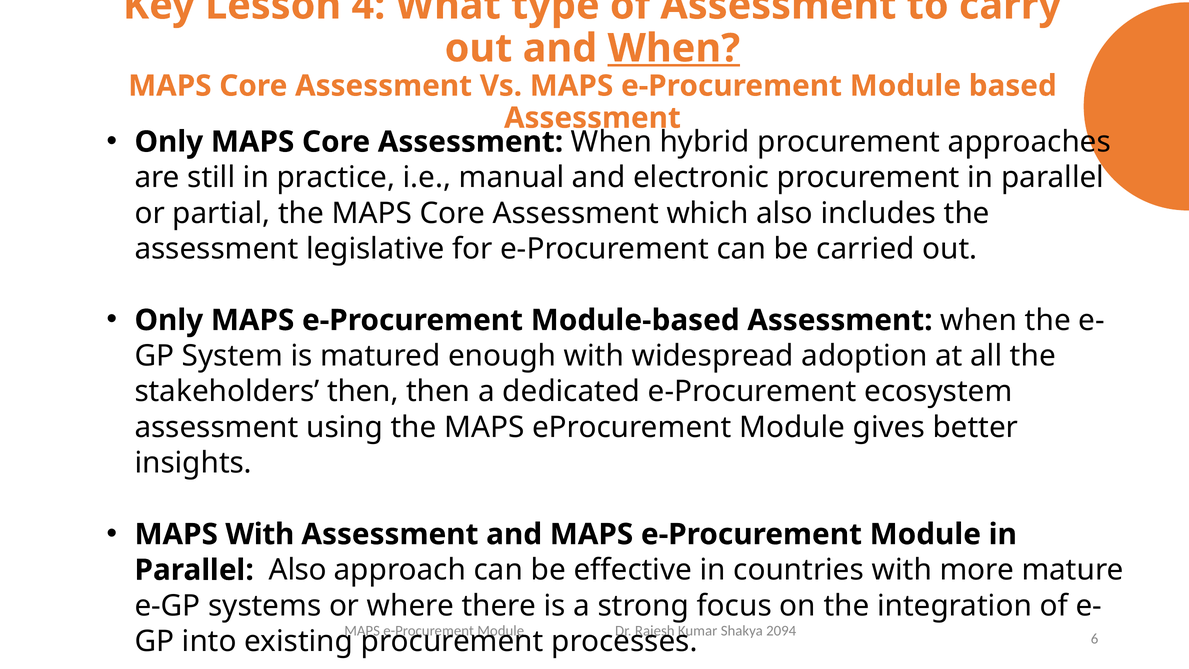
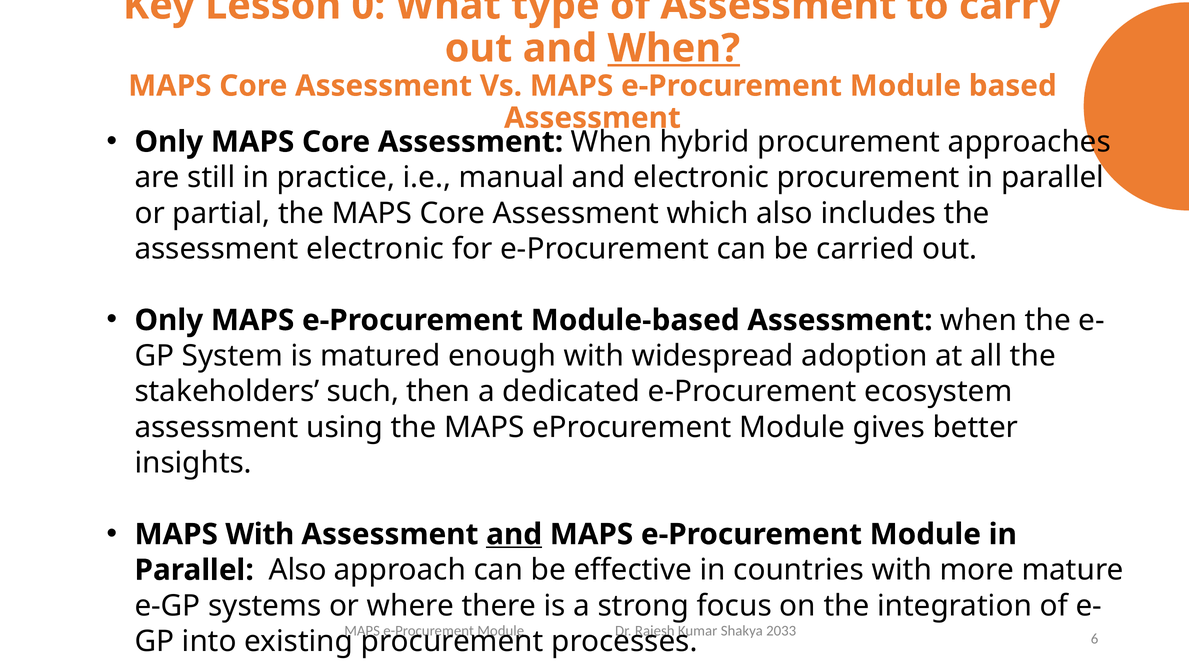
4: 4 -> 0
legislative at (375, 249): legislative -> electronic
stakeholders then: then -> such
and at (514, 534) underline: none -> present
2094: 2094 -> 2033
